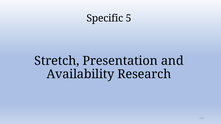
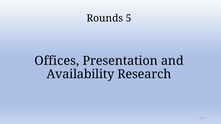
Specific: Specific -> Rounds
Stretch: Stretch -> Offices
